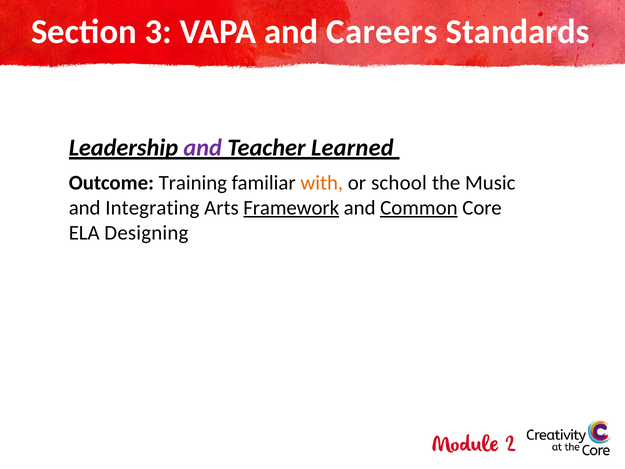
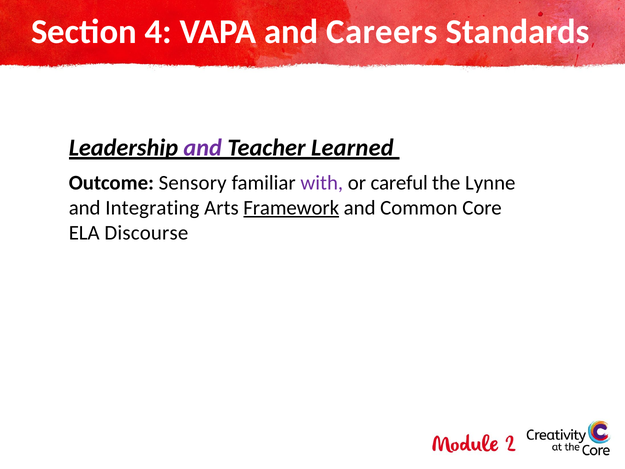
3: 3 -> 4
Training: Training -> Sensory
with colour: orange -> purple
school: school -> careful
Music: Music -> Lynne
Common underline: present -> none
Designing: Designing -> Discourse
